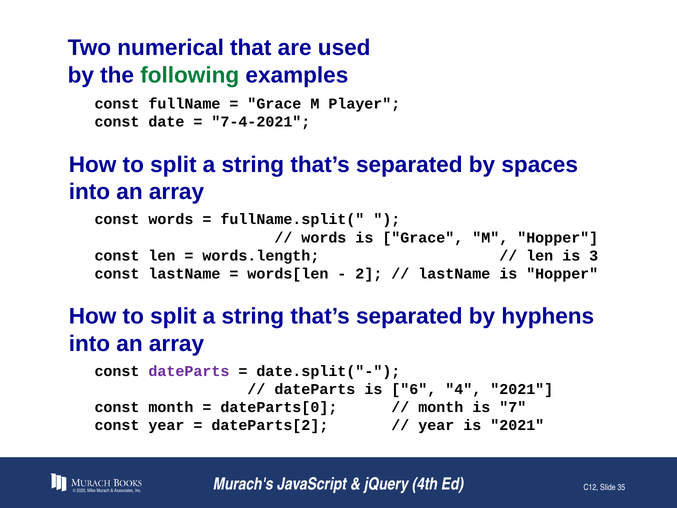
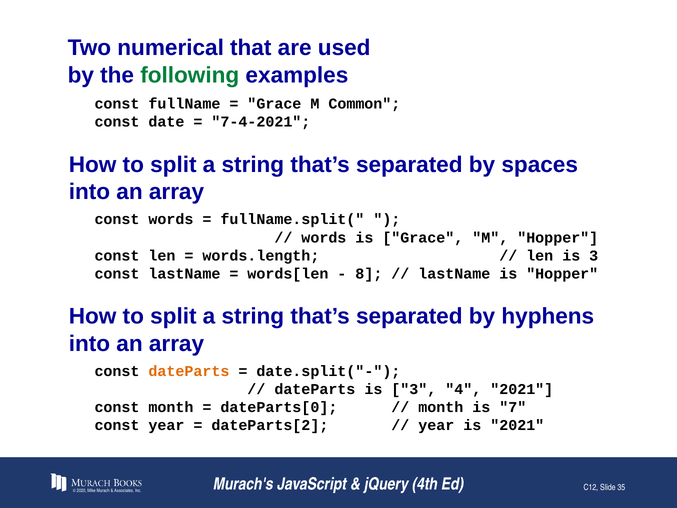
Player: Player -> Common
2: 2 -> 8
dateParts at (189, 371) colour: purple -> orange
dateParts is 6: 6 -> 3
